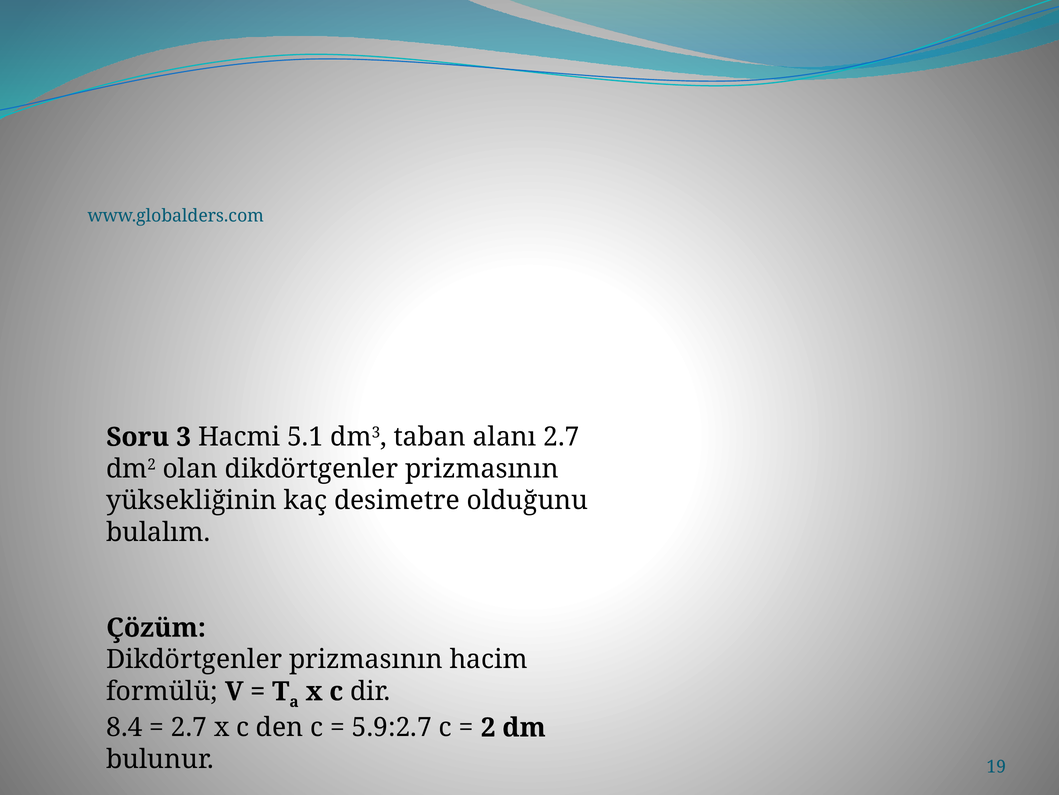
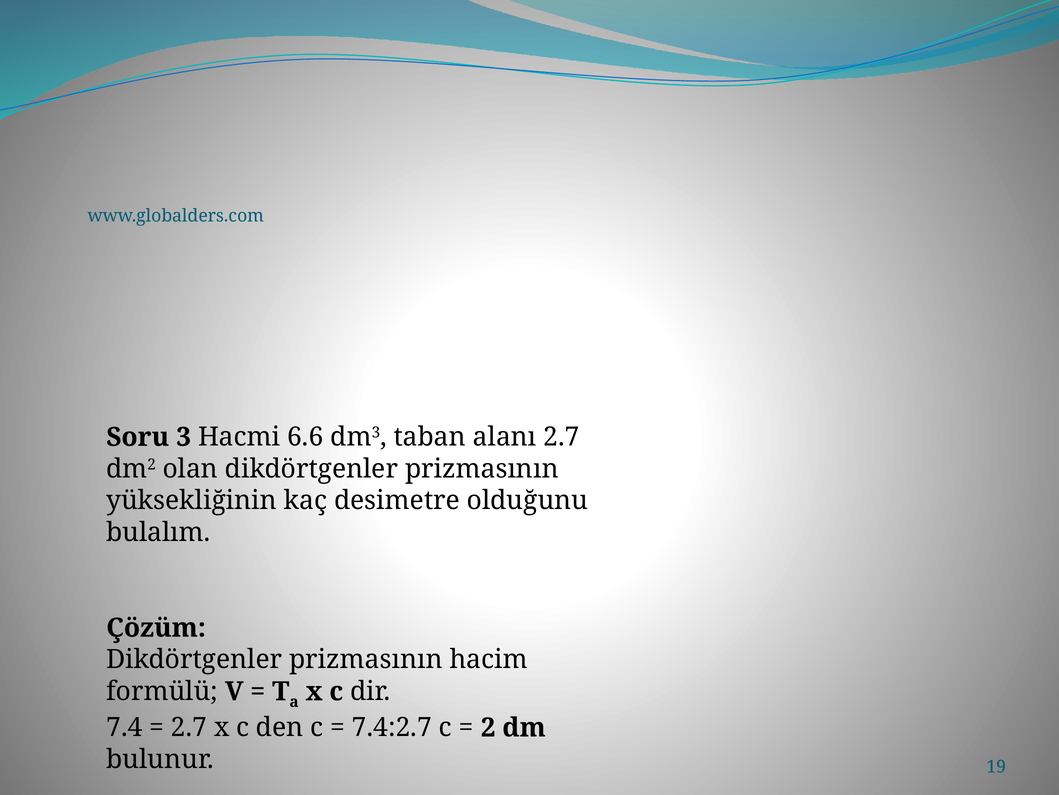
5.1: 5.1 -> 6.6
8.4: 8.4 -> 7.4
5.9:2.7: 5.9:2.7 -> 7.4:2.7
